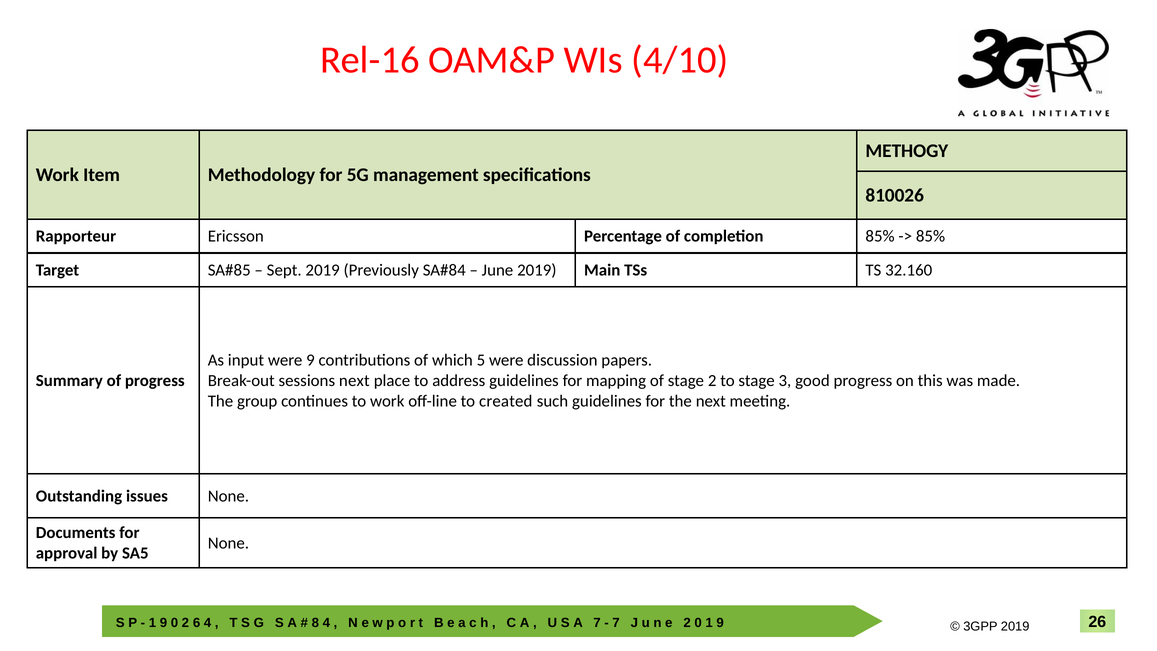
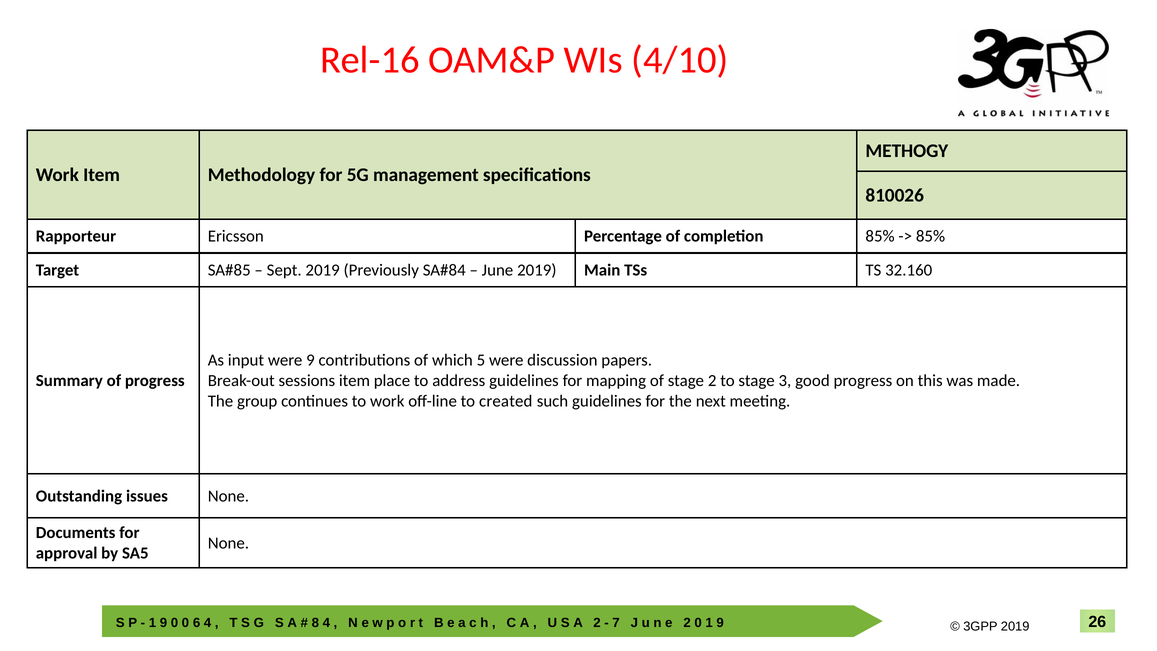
sessions next: next -> item
2 at (185, 623): 2 -> 0
7 at (597, 623): 7 -> 2
